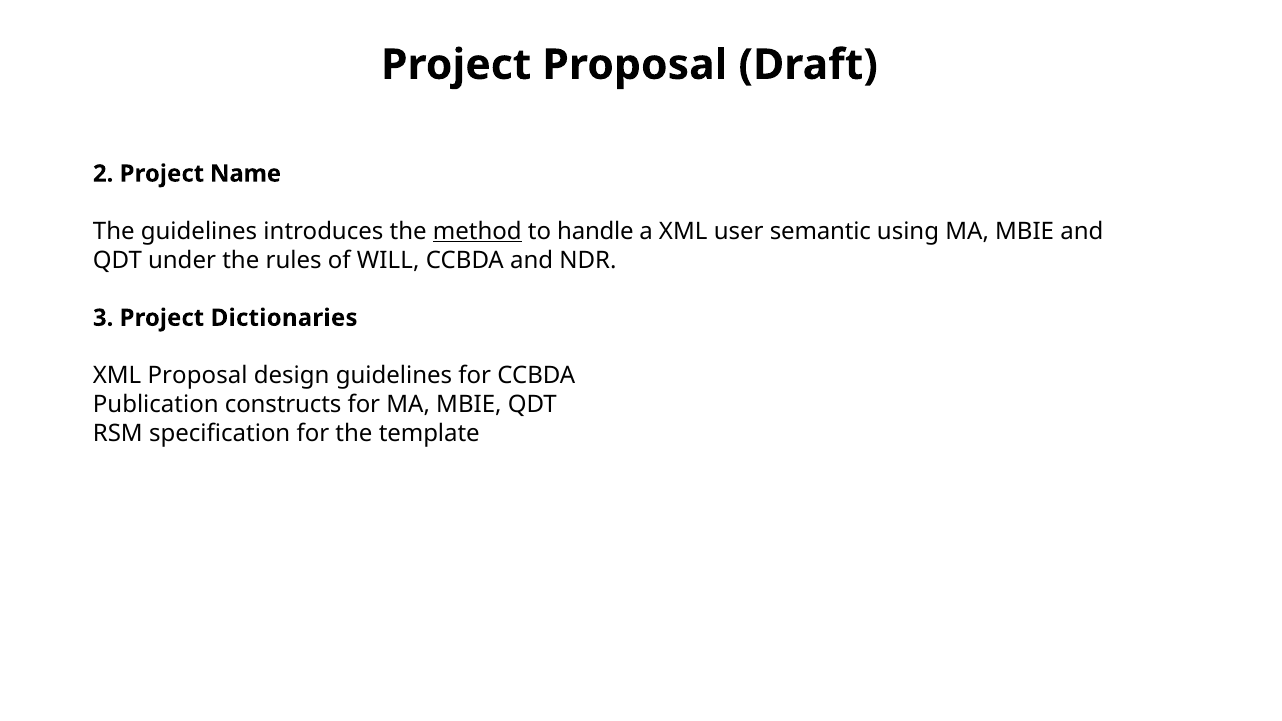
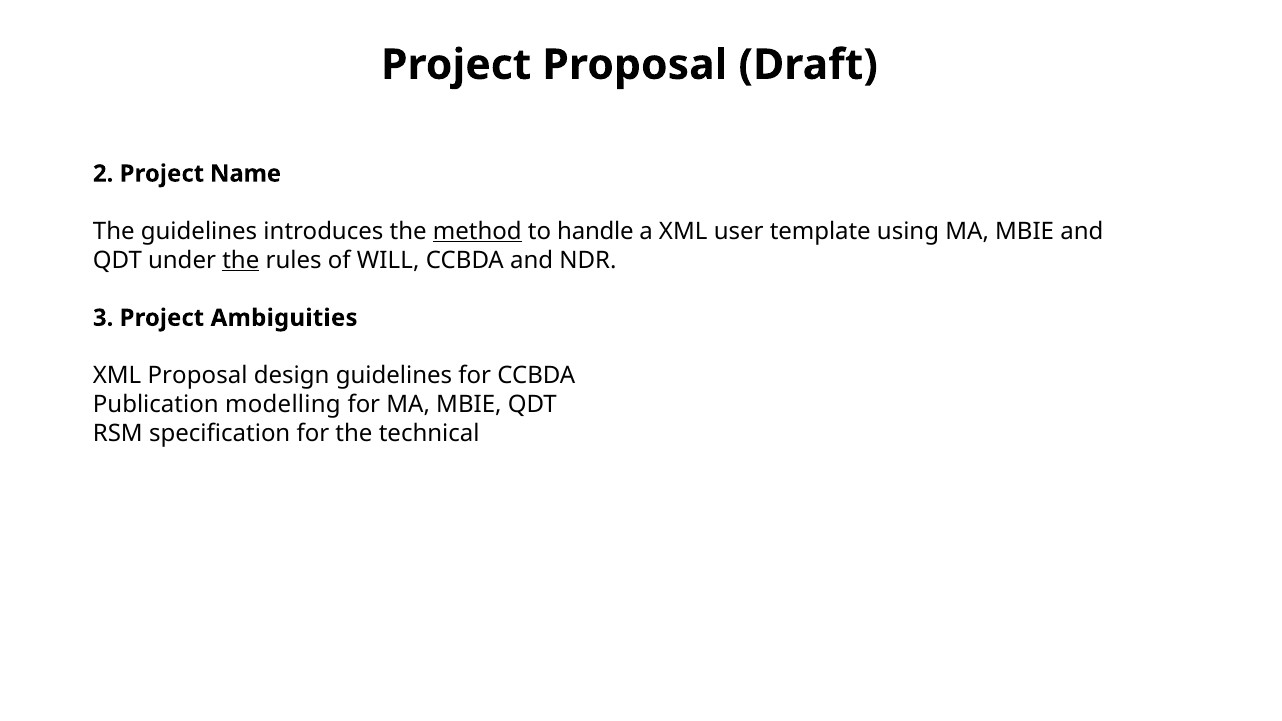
semantic: semantic -> template
the at (241, 260) underline: none -> present
Dictionaries: Dictionaries -> Ambiguities
constructs: constructs -> modelling
template: template -> technical
